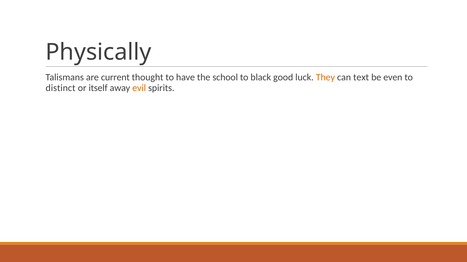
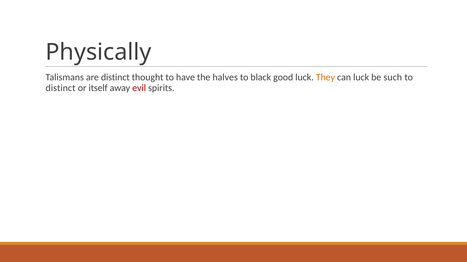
are current: current -> distinct
school: school -> halves
can text: text -> luck
even: even -> such
evil colour: orange -> red
